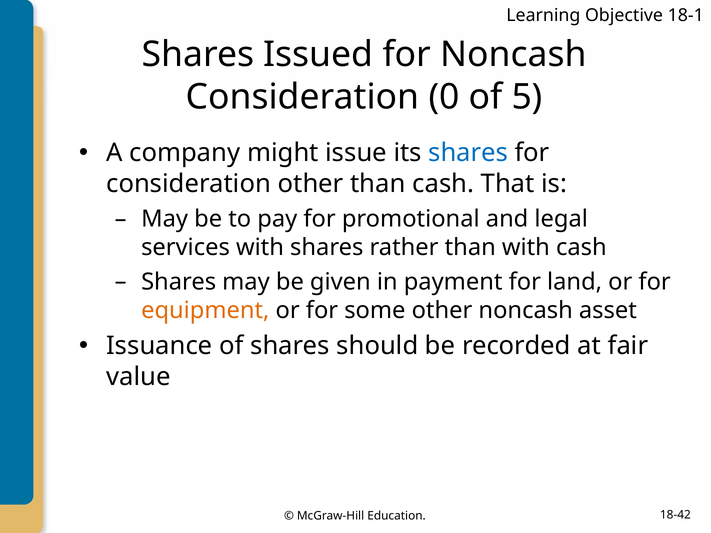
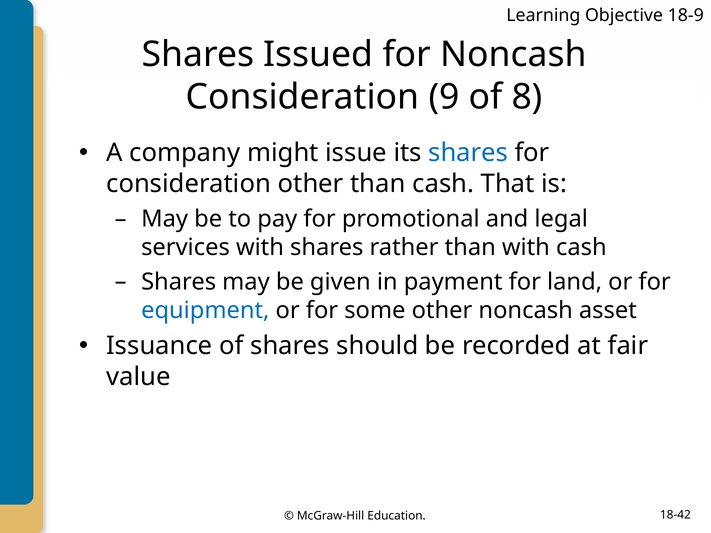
18-1: 18-1 -> 18-9
0: 0 -> 9
5: 5 -> 8
equipment colour: orange -> blue
